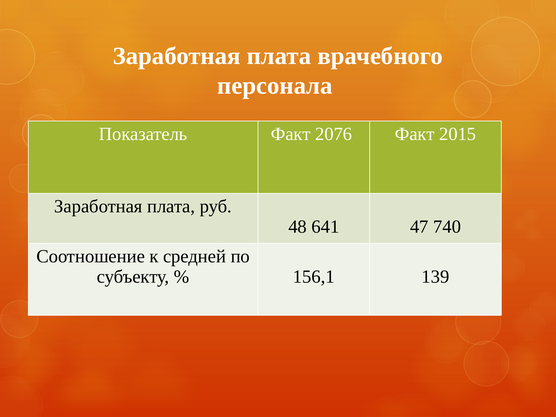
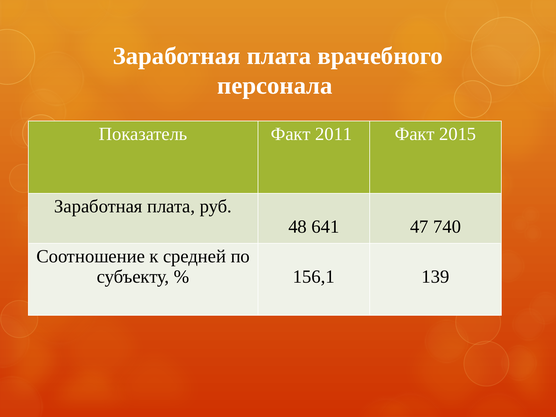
2076: 2076 -> 2011
